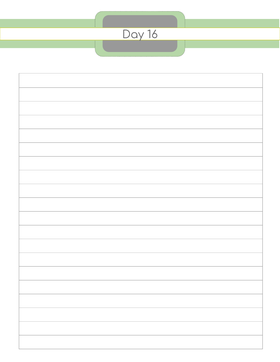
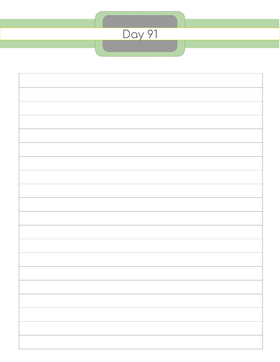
16: 16 -> 91
